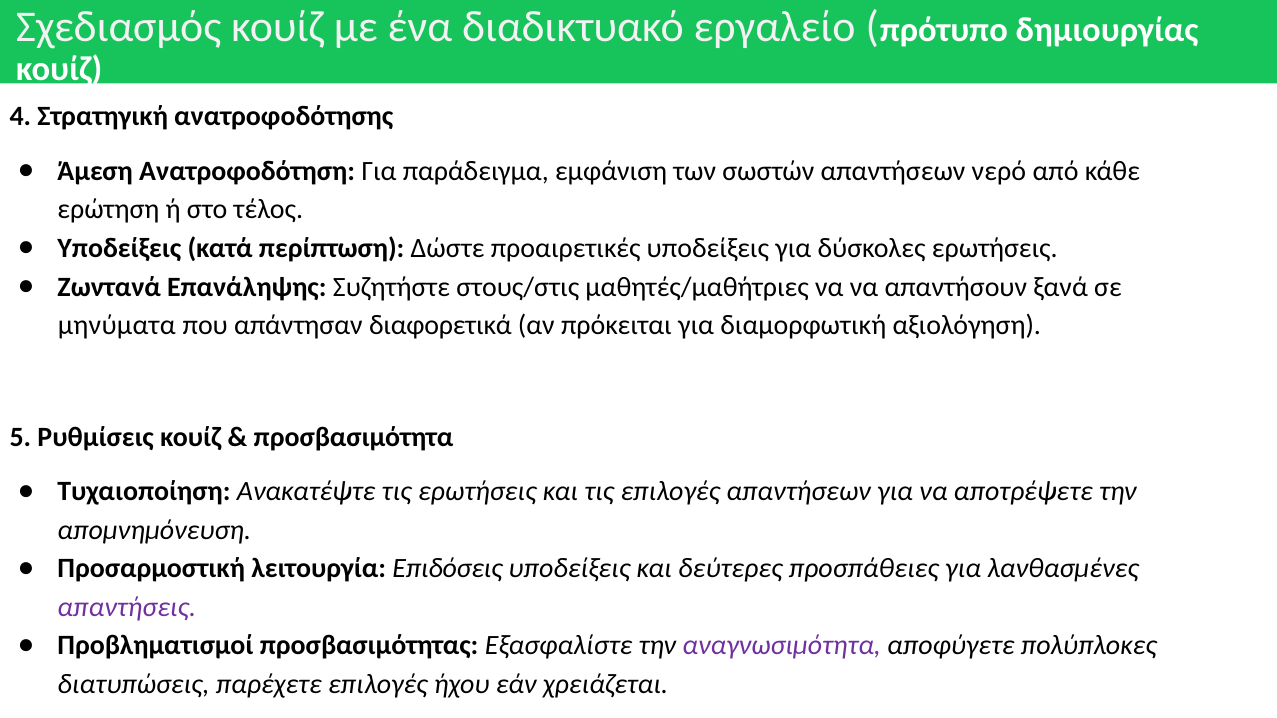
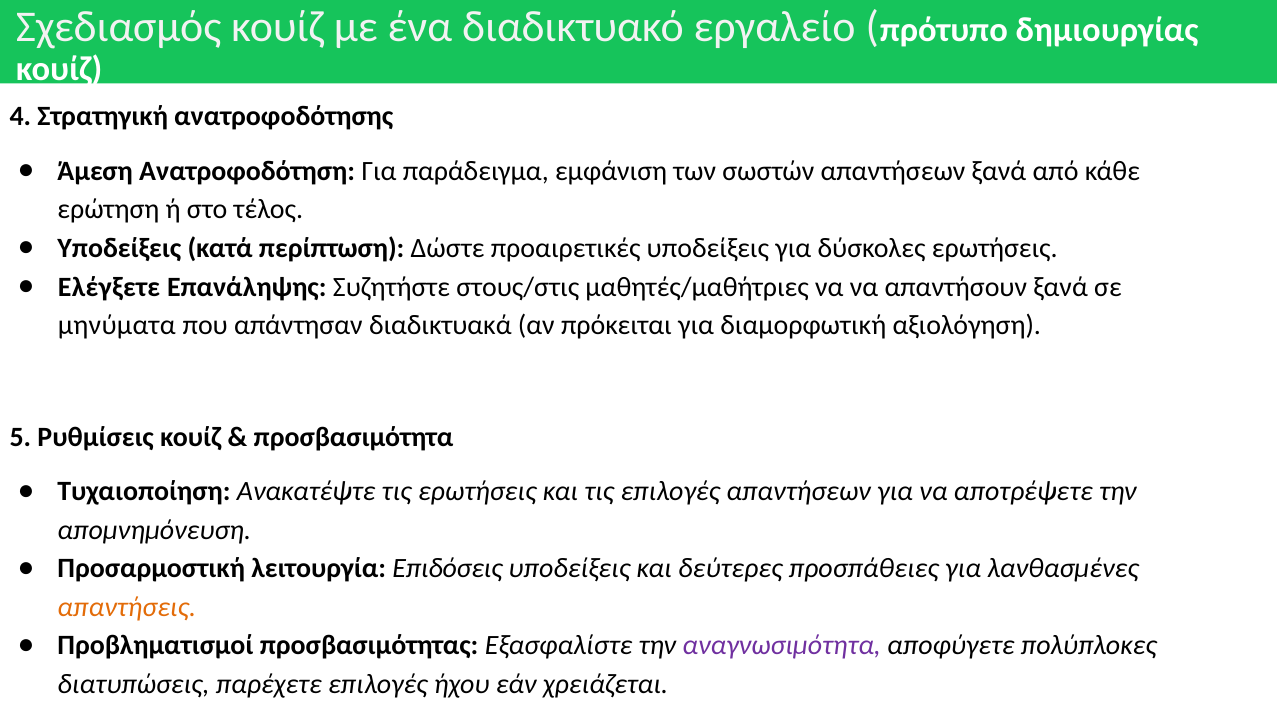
απαντήσεων νερό: νερό -> ξανά
Ζωντανά: Ζωντανά -> Ελέγξετε
διαφορετικά: διαφορετικά -> διαδικτυακά
απαντήσεις colour: purple -> orange
